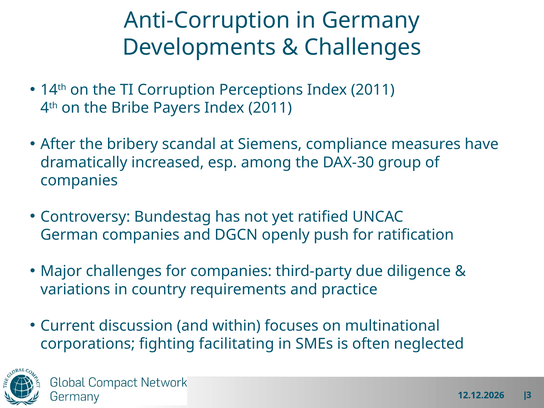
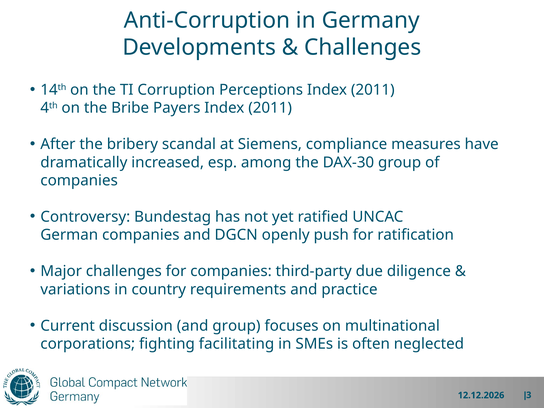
and within: within -> group
